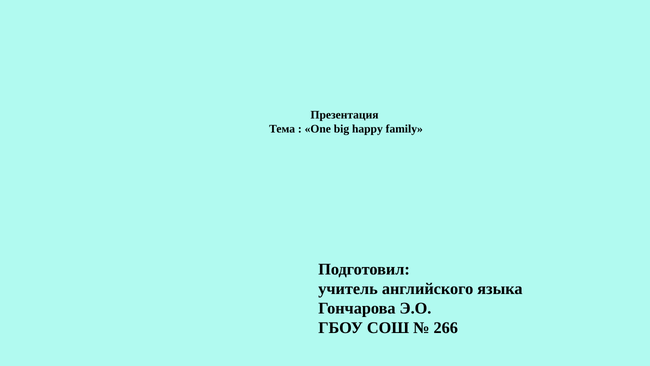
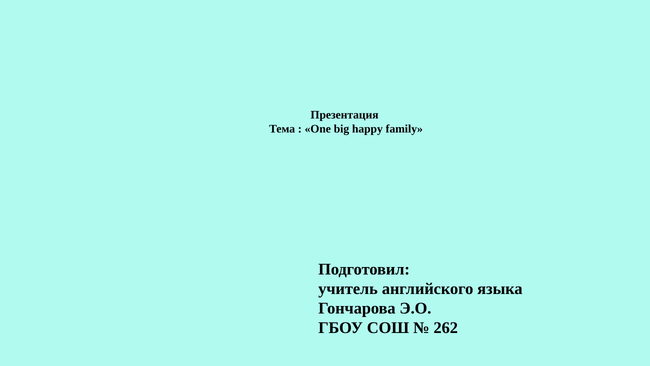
266: 266 -> 262
